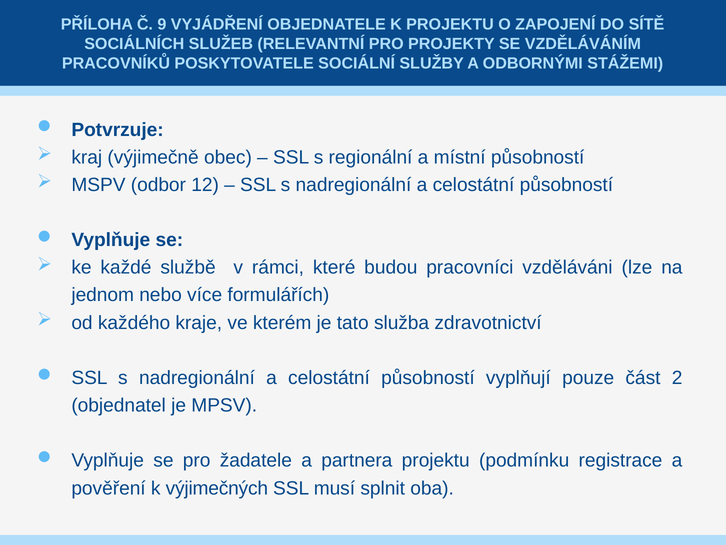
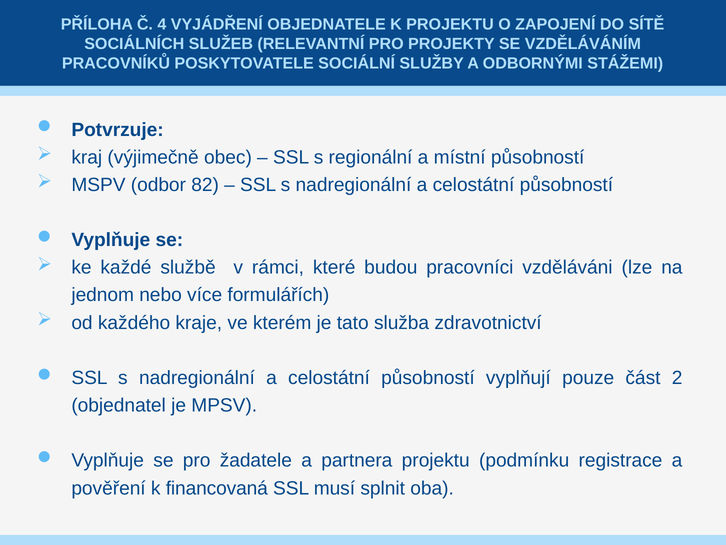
9: 9 -> 4
12: 12 -> 82
výjimečných: výjimečných -> financovaná
